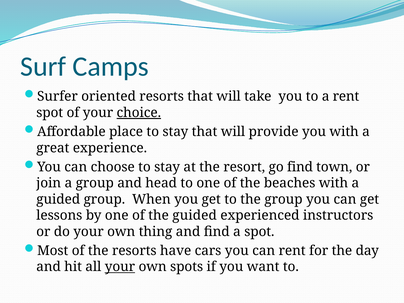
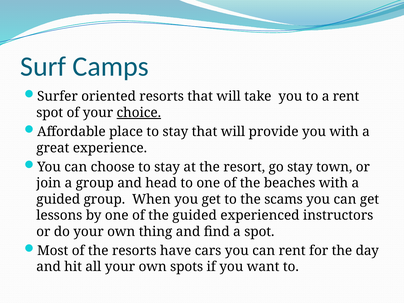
go find: find -> stay
the group: group -> scams
your at (120, 267) underline: present -> none
